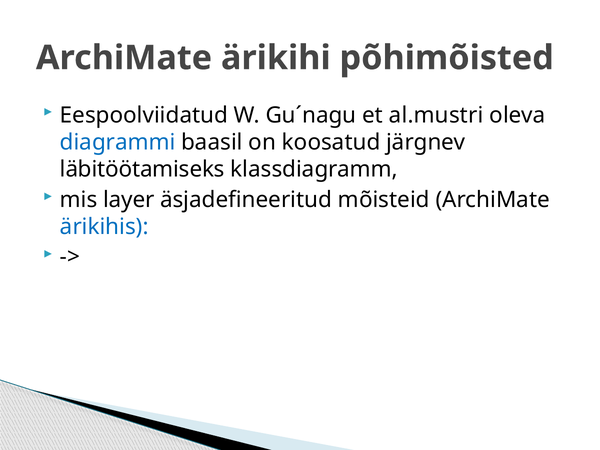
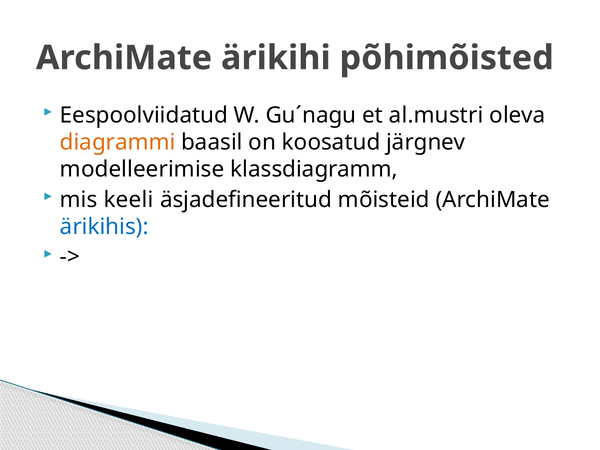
diagrammi colour: blue -> orange
läbitöötamiseks: läbitöötamiseks -> modelleerimise
layer: layer -> keeli
